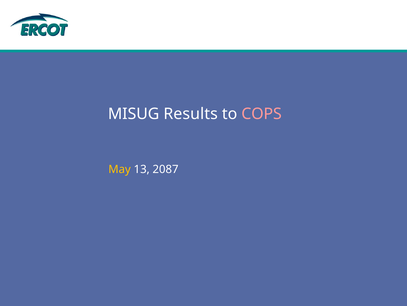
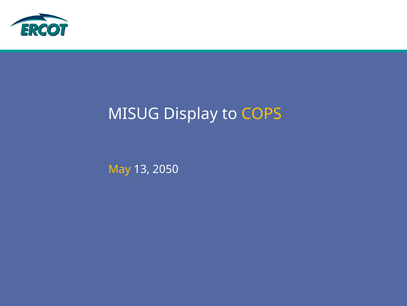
Results: Results -> Display
COPS colour: pink -> yellow
2087: 2087 -> 2050
